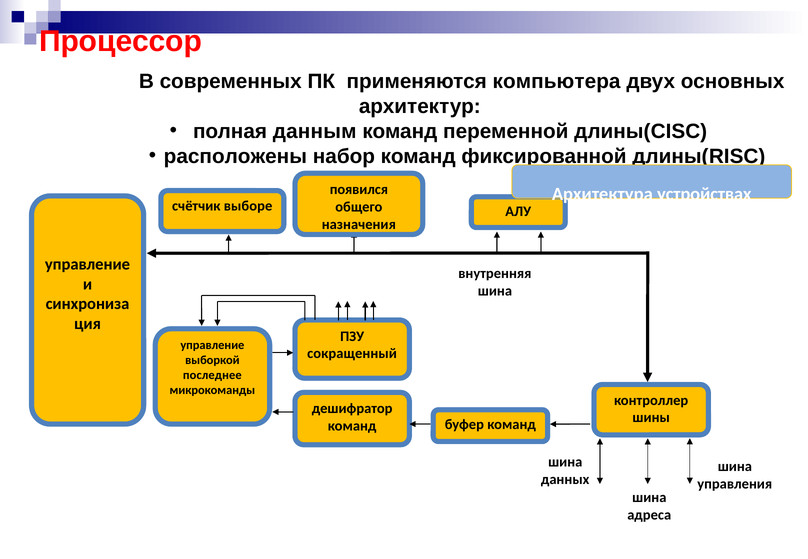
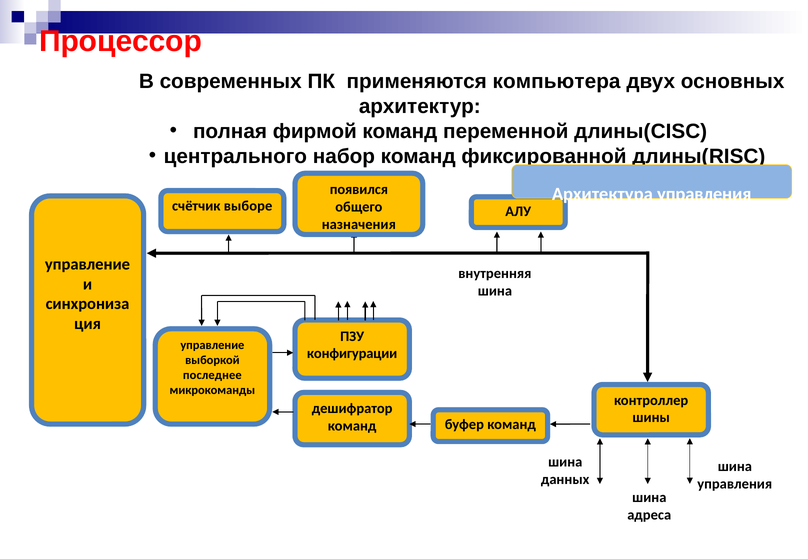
данным: данным -> фирмой
расположены: расположены -> центрального
Архитектура устройствах: устройствах -> управления
сокращенный: сокращенный -> конфигурации
